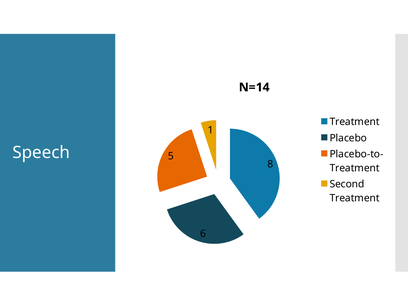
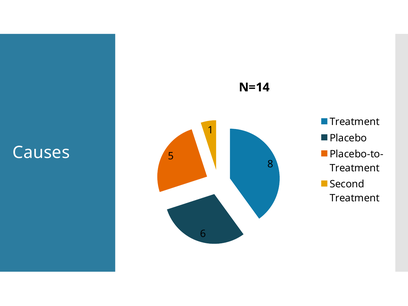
Speech: Speech -> Causes
